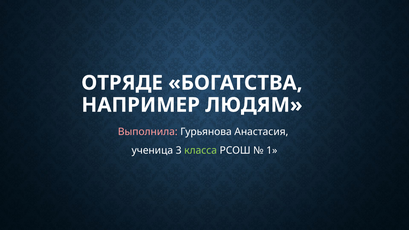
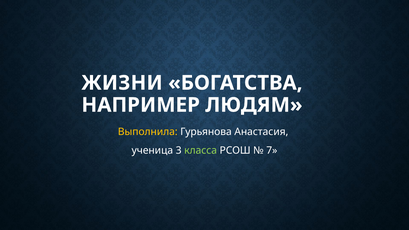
ОТРЯДЕ: ОТРЯДЕ -> ЖИЗНИ
Выполнила colour: pink -> yellow
1: 1 -> 7
